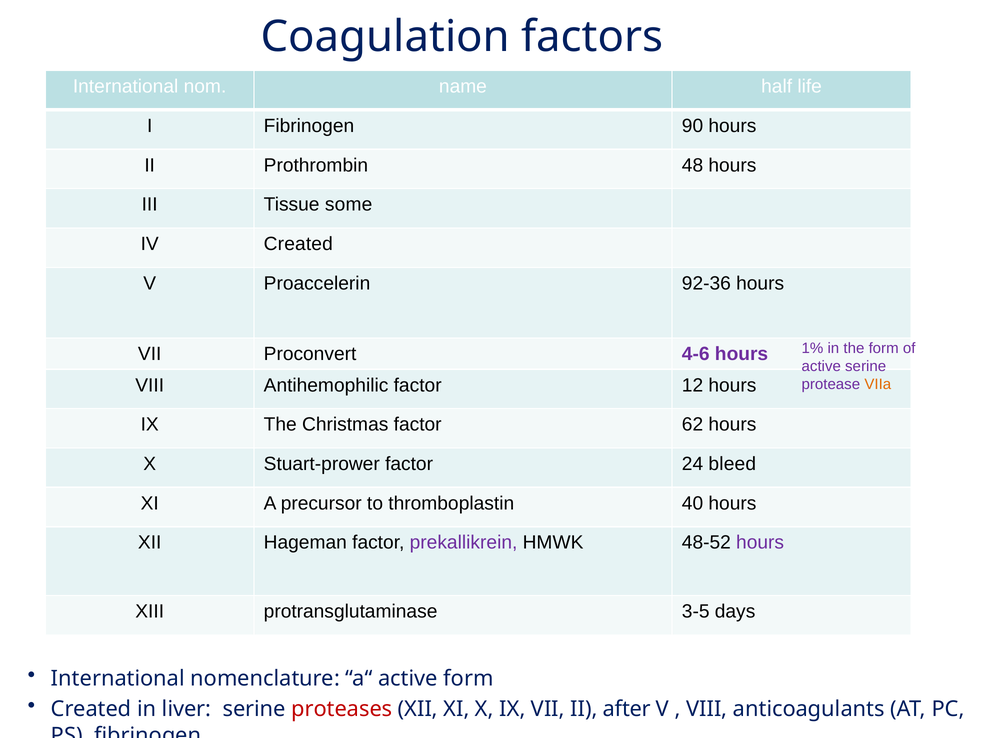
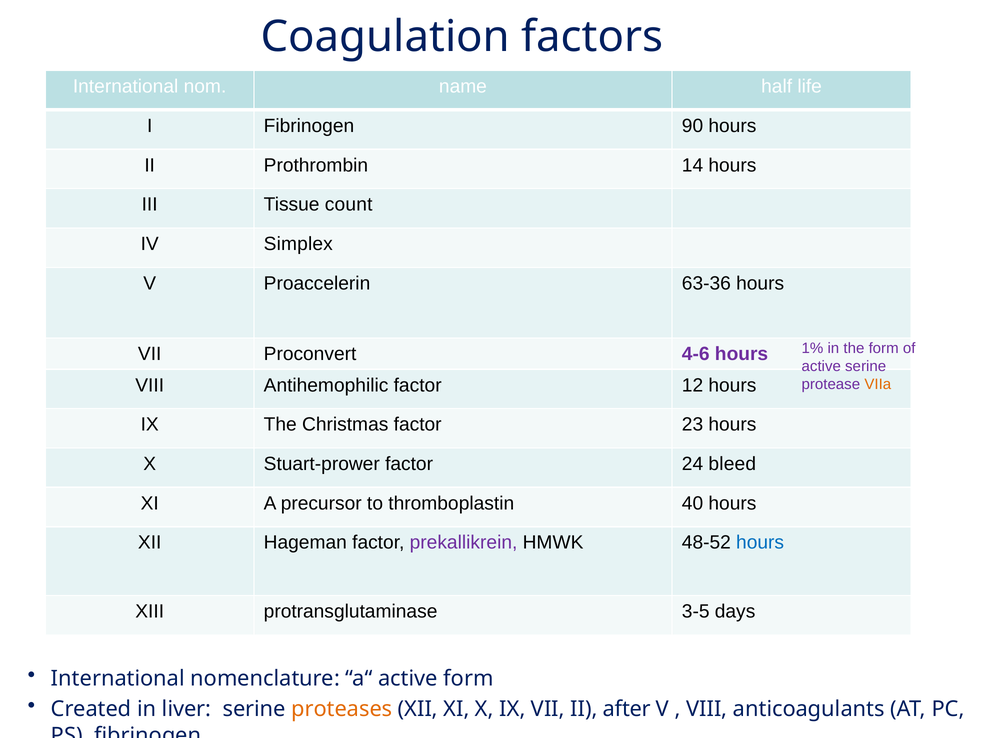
48: 48 -> 14
some: some -> count
IV Created: Created -> Simplex
92-36: 92-36 -> 63-36
62: 62 -> 23
hours at (760, 543) colour: purple -> blue
proteases colour: red -> orange
